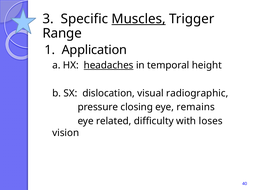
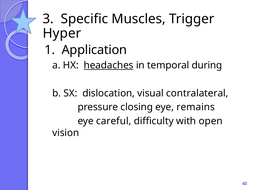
Muscles underline: present -> none
Range: Range -> Hyper
height: height -> during
radiographic: radiographic -> contralateral
related: related -> careful
loses: loses -> open
